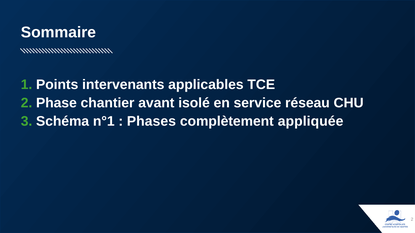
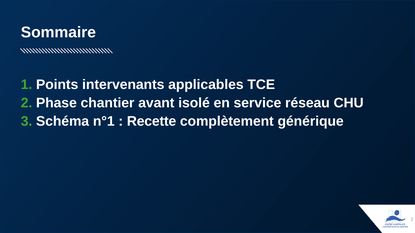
Phases: Phases -> Recette
appliquée: appliquée -> générique
